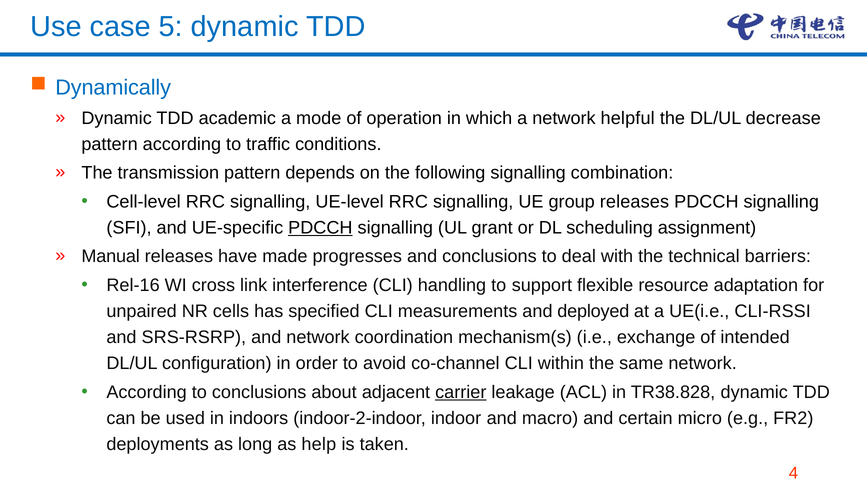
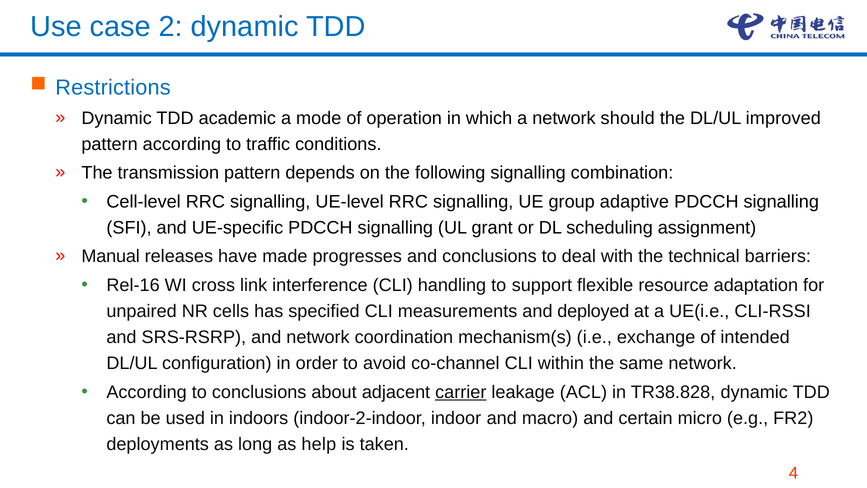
5: 5 -> 2
Dynamically: Dynamically -> Restrictions
helpful: helpful -> should
decrease: decrease -> improved
group releases: releases -> adaptive
PDCCH at (320, 228) underline: present -> none
